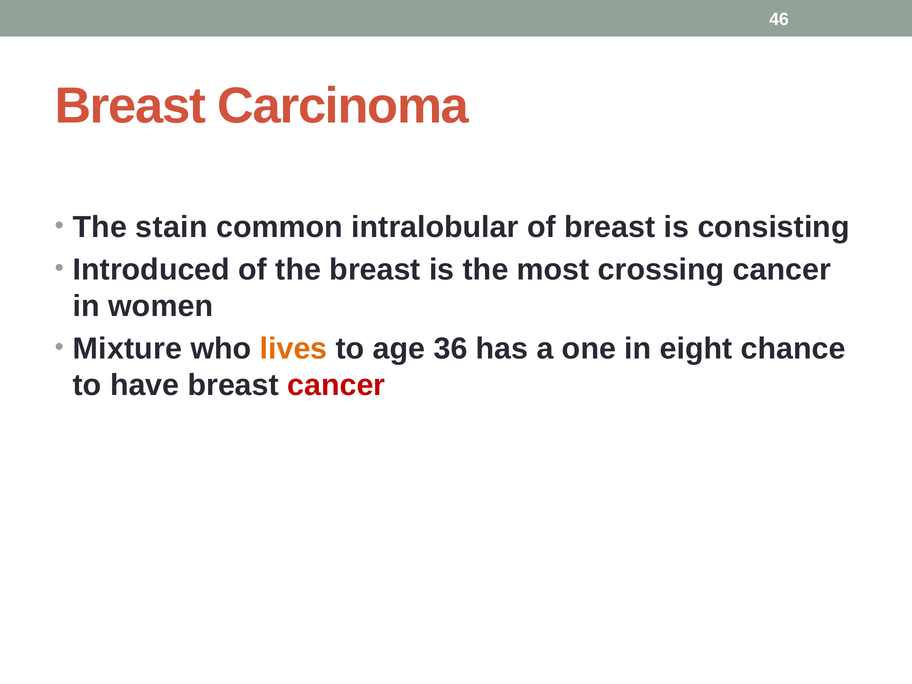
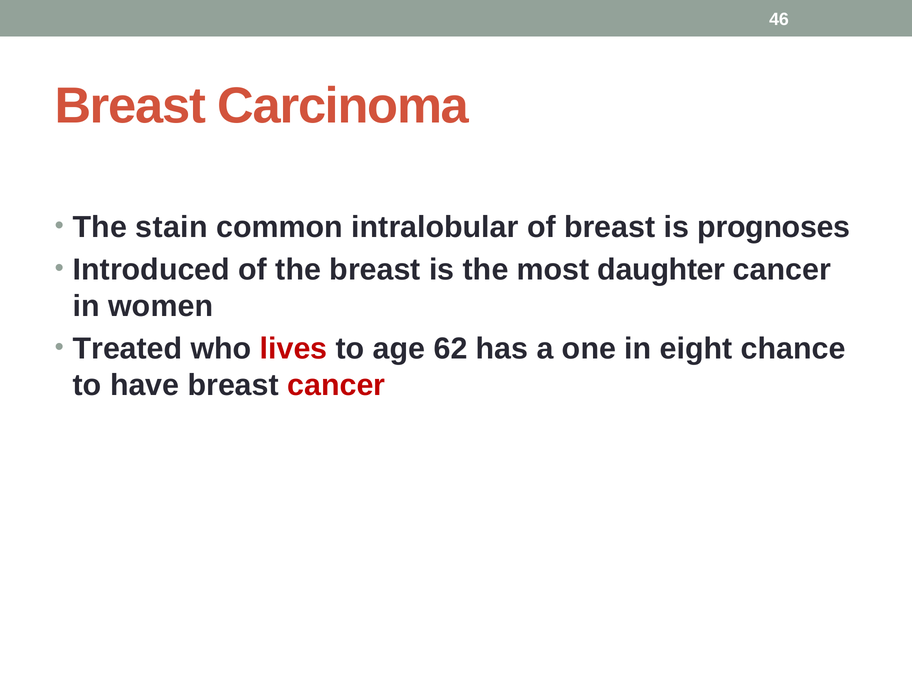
consisting: consisting -> prognoses
crossing: crossing -> daughter
Mixture: Mixture -> Treated
lives colour: orange -> red
36: 36 -> 62
